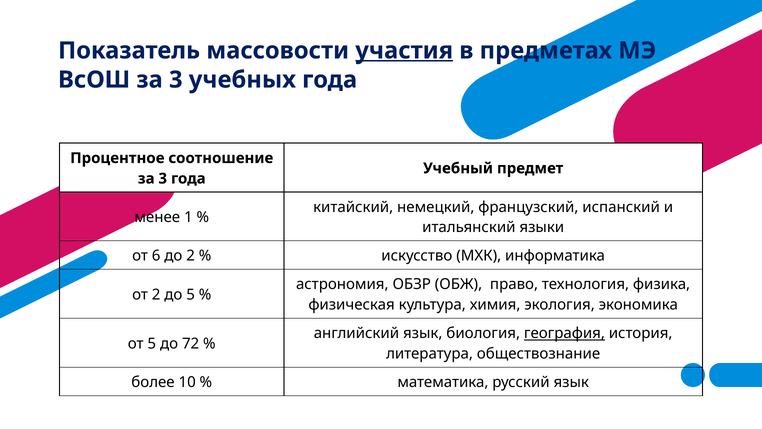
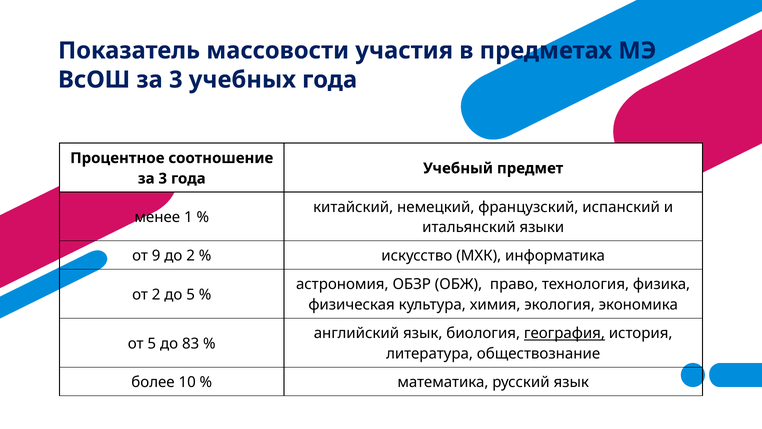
участия underline: present -> none
6: 6 -> 9
72: 72 -> 83
